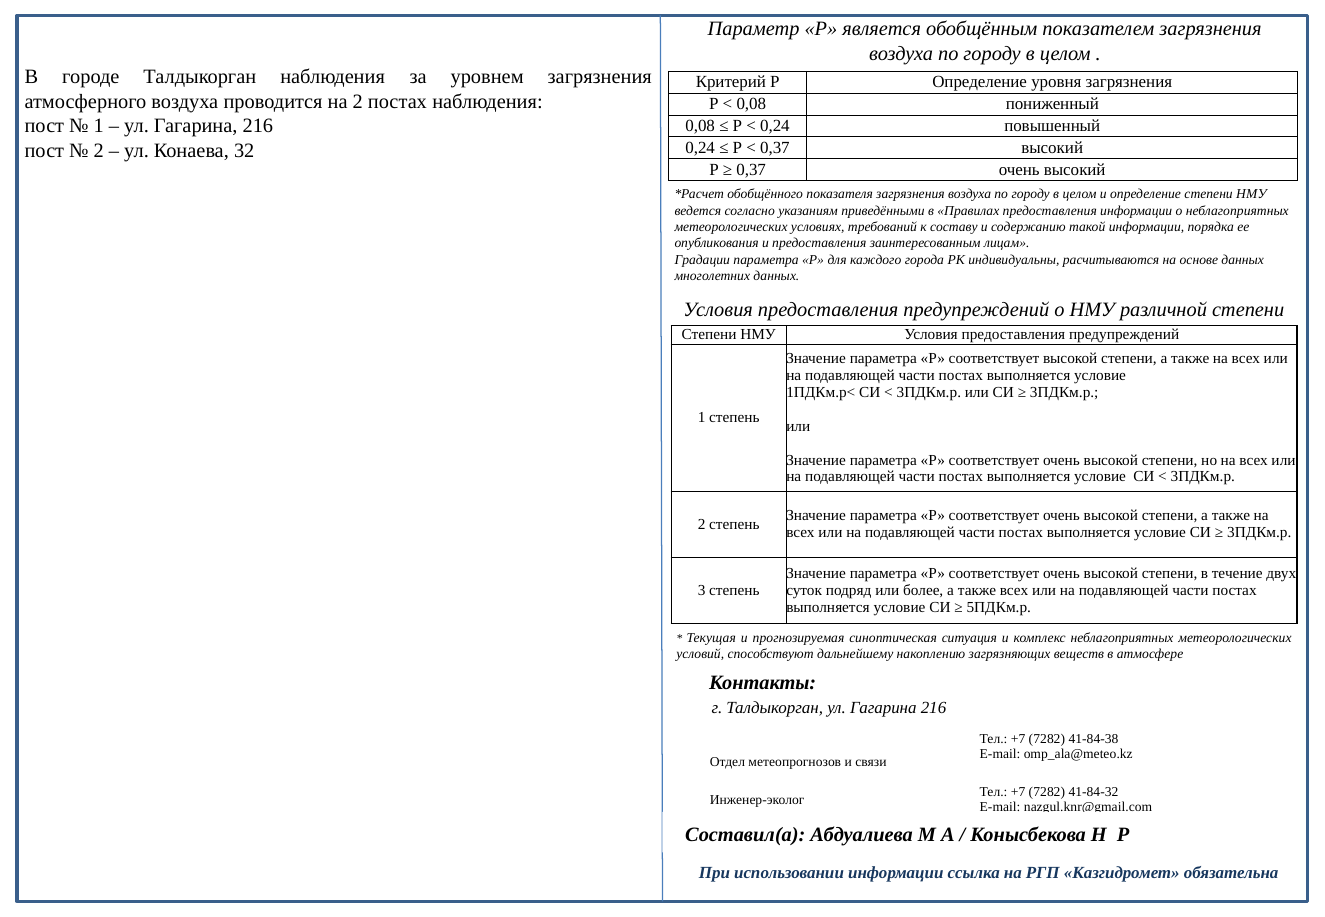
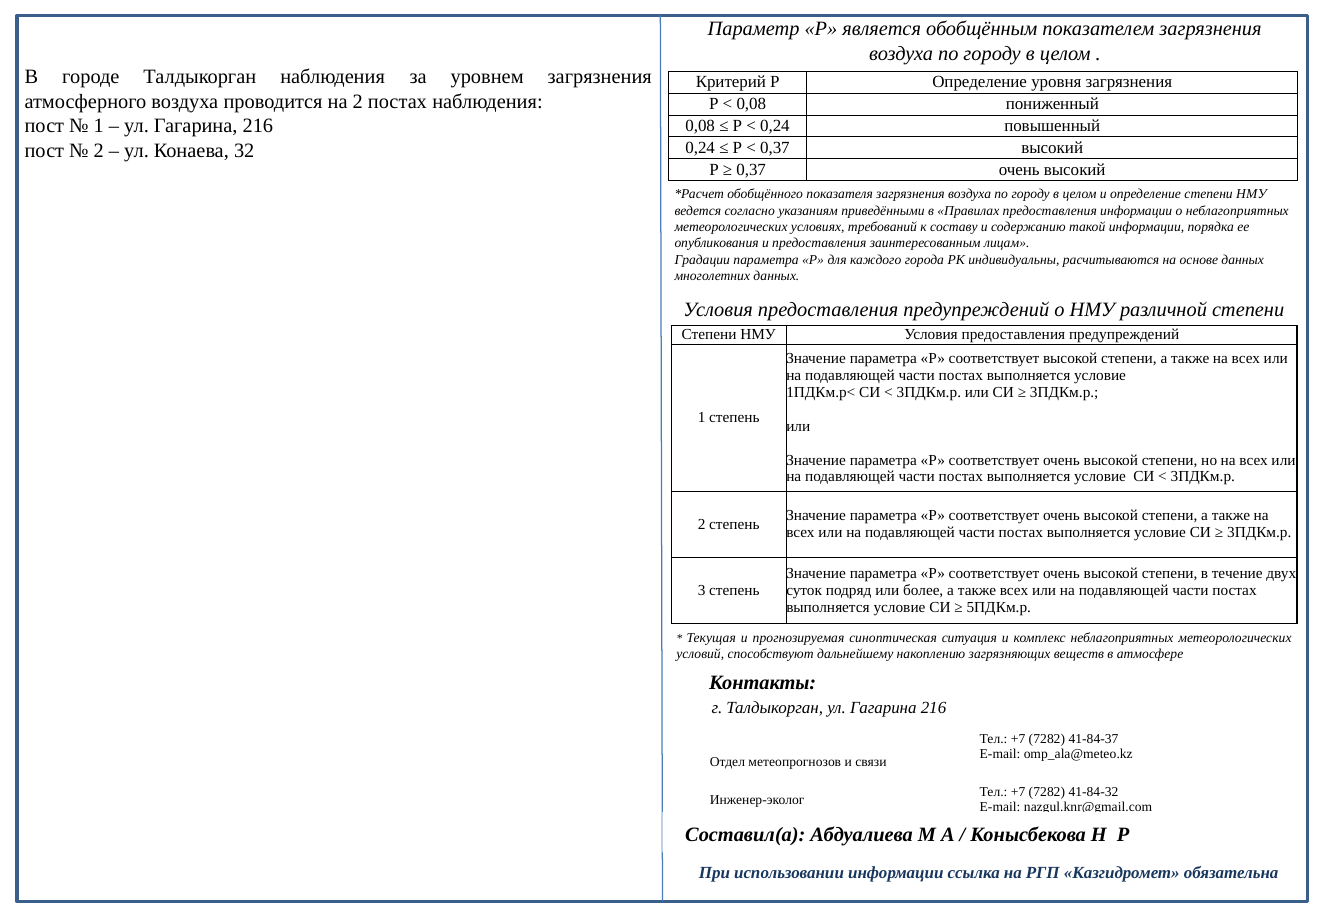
41-84-38: 41-84-38 -> 41-84-37
